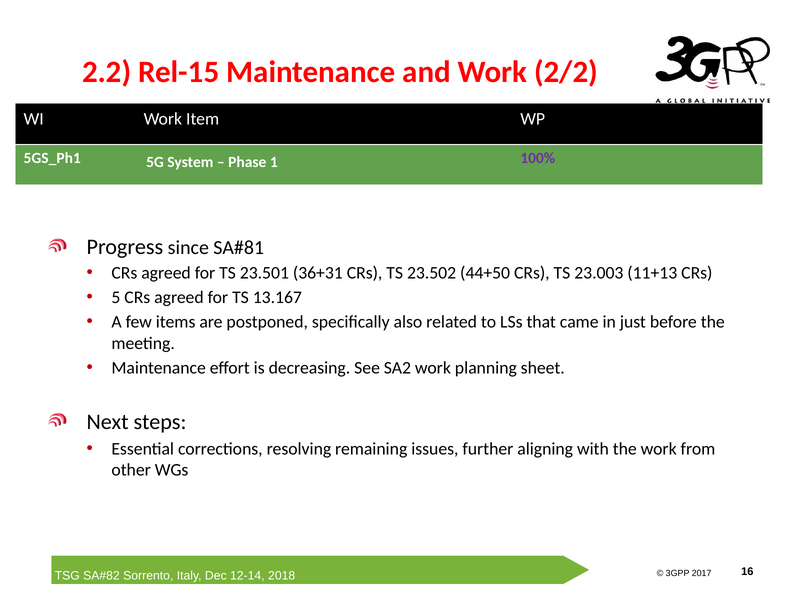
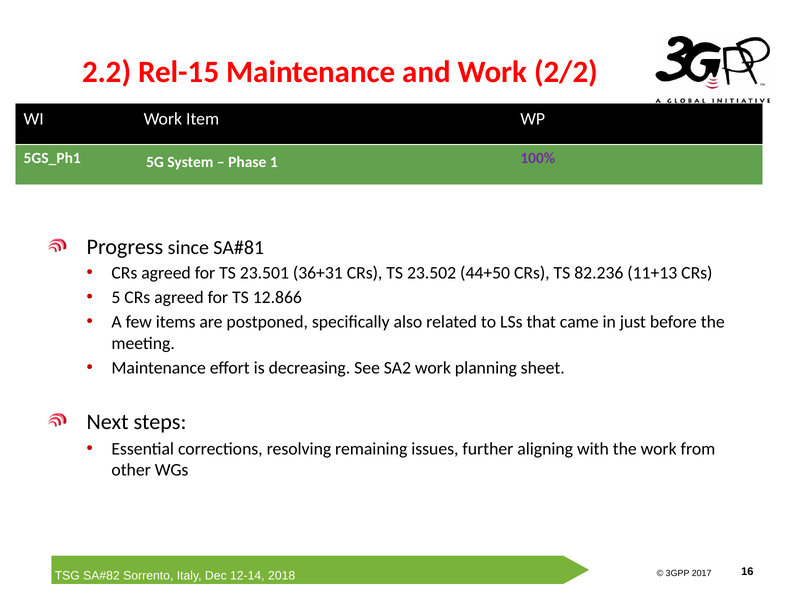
23.003: 23.003 -> 82.236
13.167: 13.167 -> 12.866
